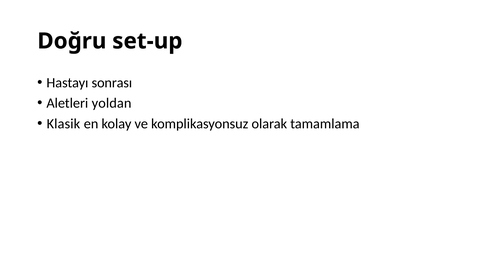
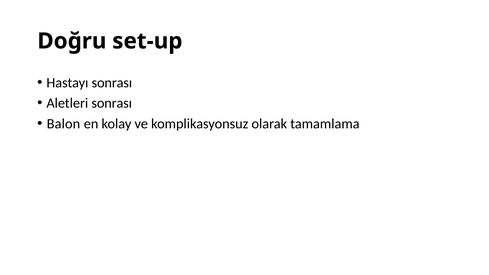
Aletleri yoldan: yoldan -> sonrası
Klasik: Klasik -> Balon
